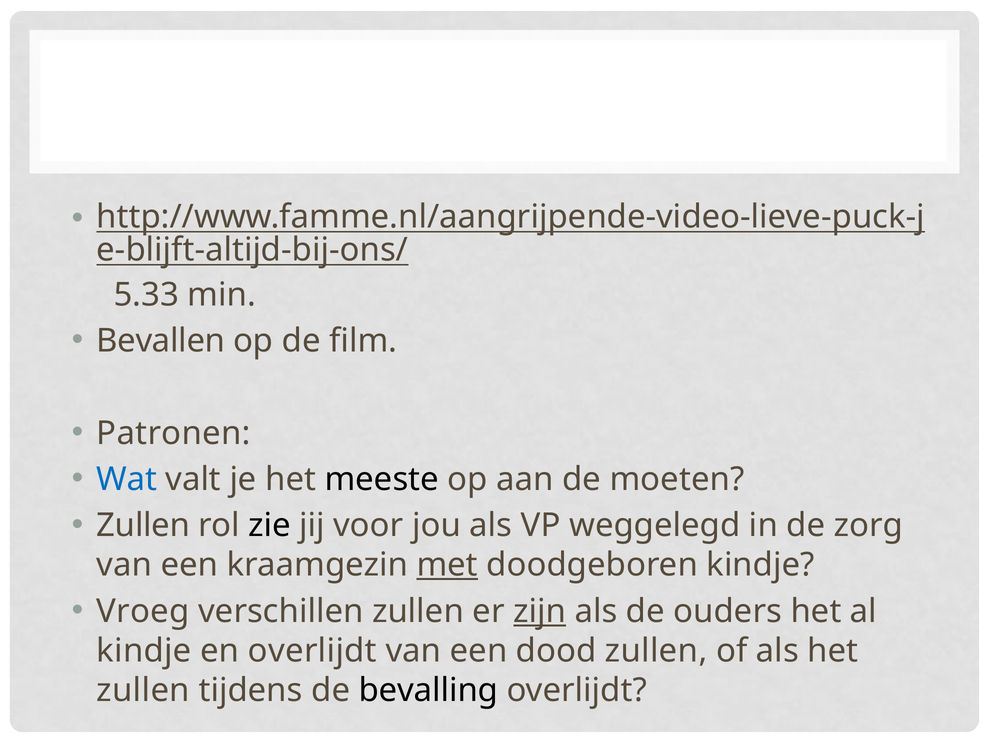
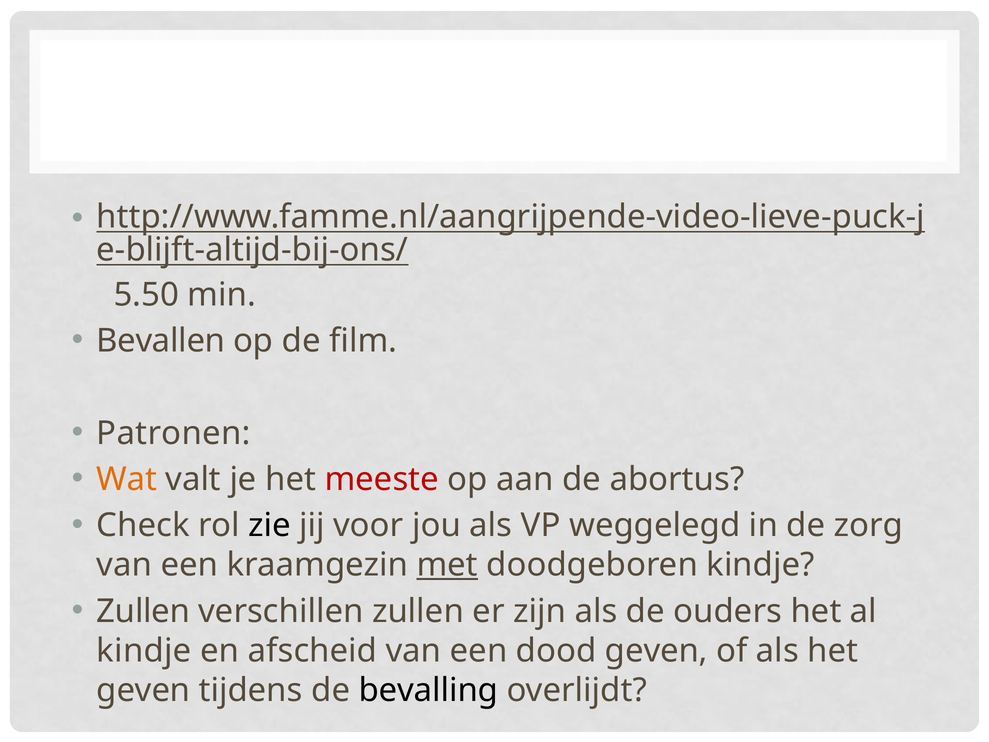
5.33: 5.33 -> 5.50
Wat colour: blue -> orange
meeste colour: black -> red
moeten: moeten -> abortus
Zullen at (143, 525): Zullen -> Check
Vroeg at (143, 611): Vroeg -> Zullen
zijn underline: present -> none
en overlijdt: overlijdt -> afscheid
dood zullen: zullen -> geven
zullen at (143, 690): zullen -> geven
